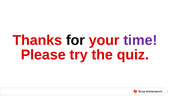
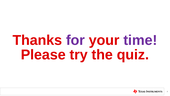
for colour: black -> purple
